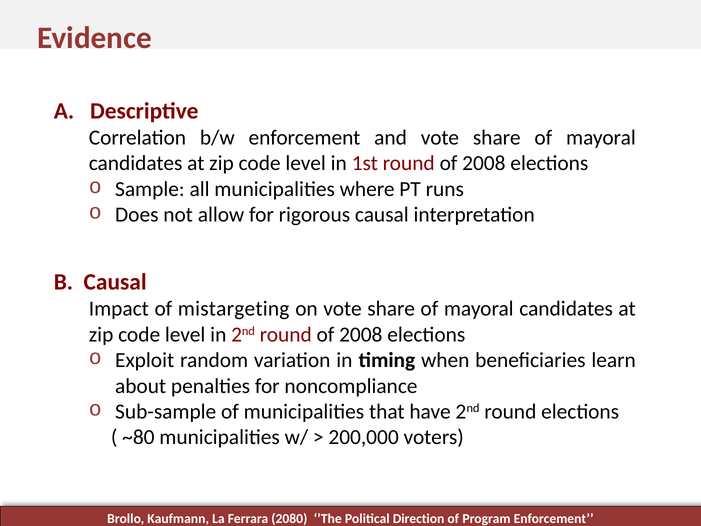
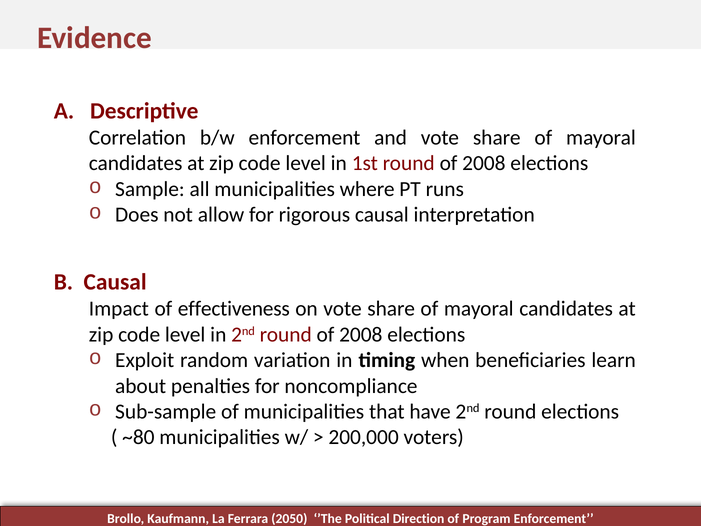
mistargeting: mistargeting -> effectiveness
2080: 2080 -> 2050
